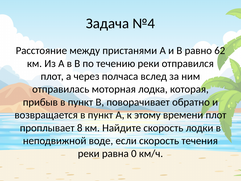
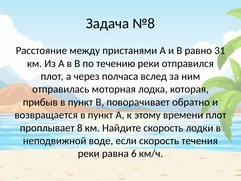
№4: №4 -> №8
62: 62 -> 31
0: 0 -> 6
